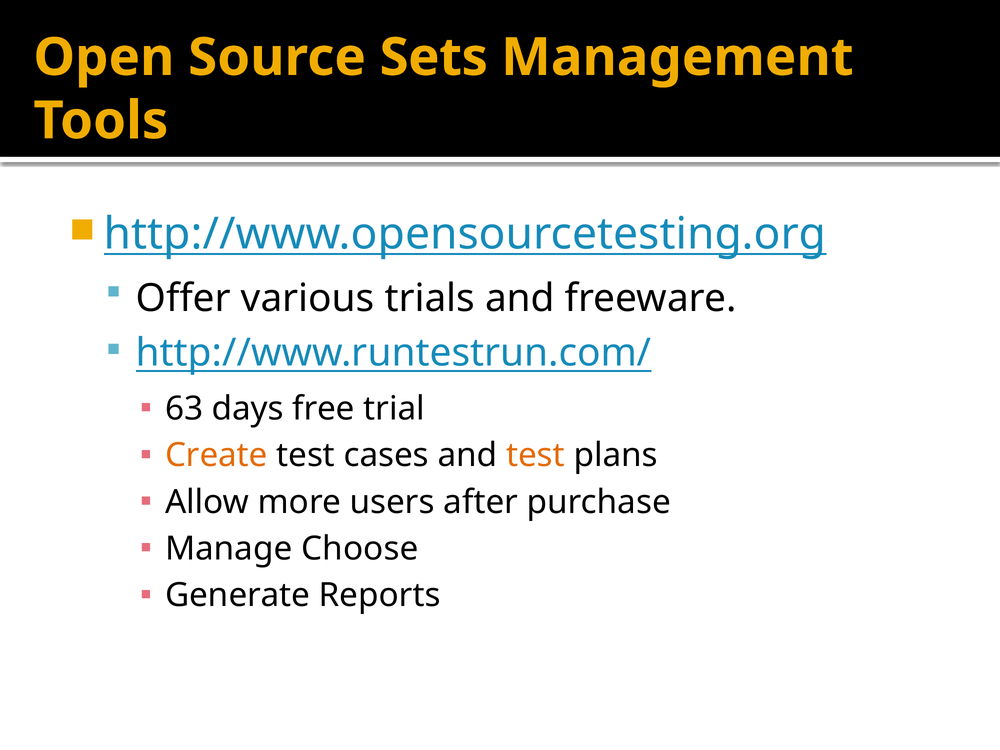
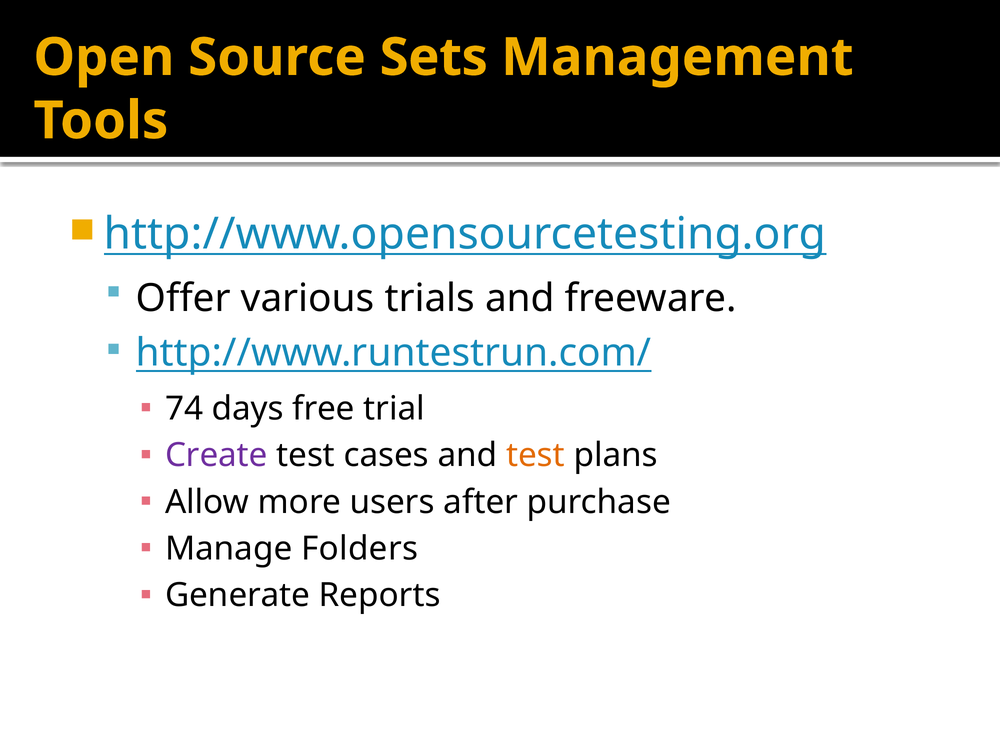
63: 63 -> 74
Create colour: orange -> purple
Choose: Choose -> Folders
